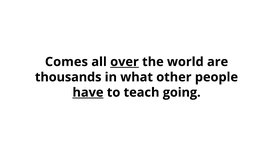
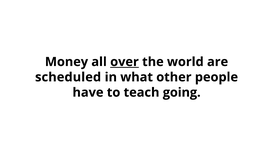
Comes: Comes -> Money
thousands: thousands -> scheduled
have underline: present -> none
